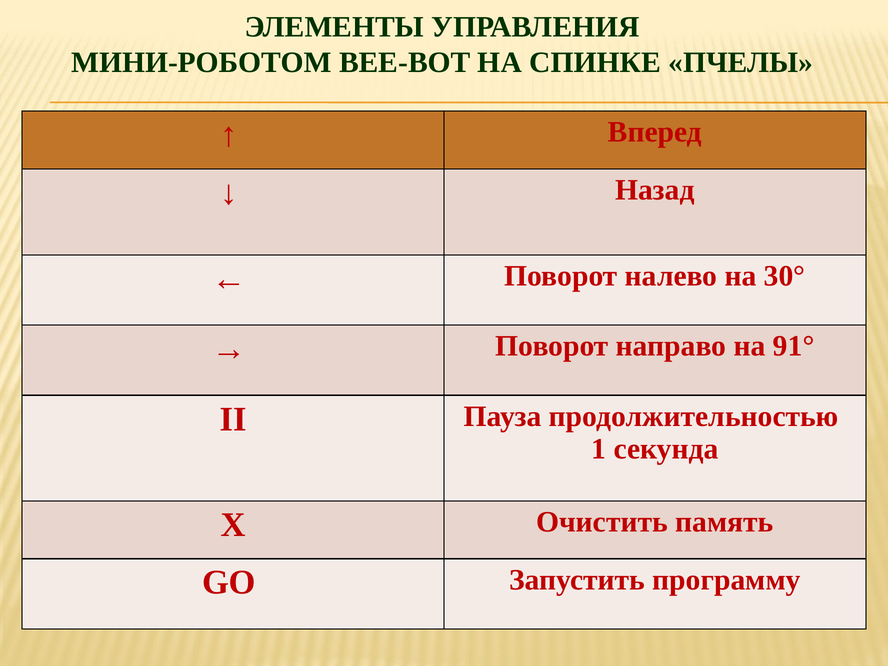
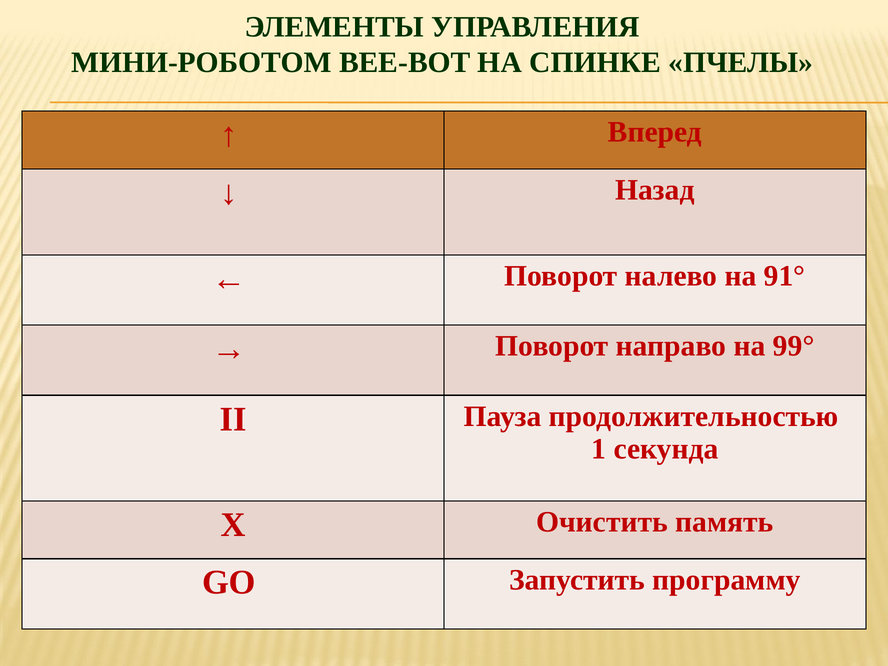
30°: 30° -> 91°
91°: 91° -> 99°
